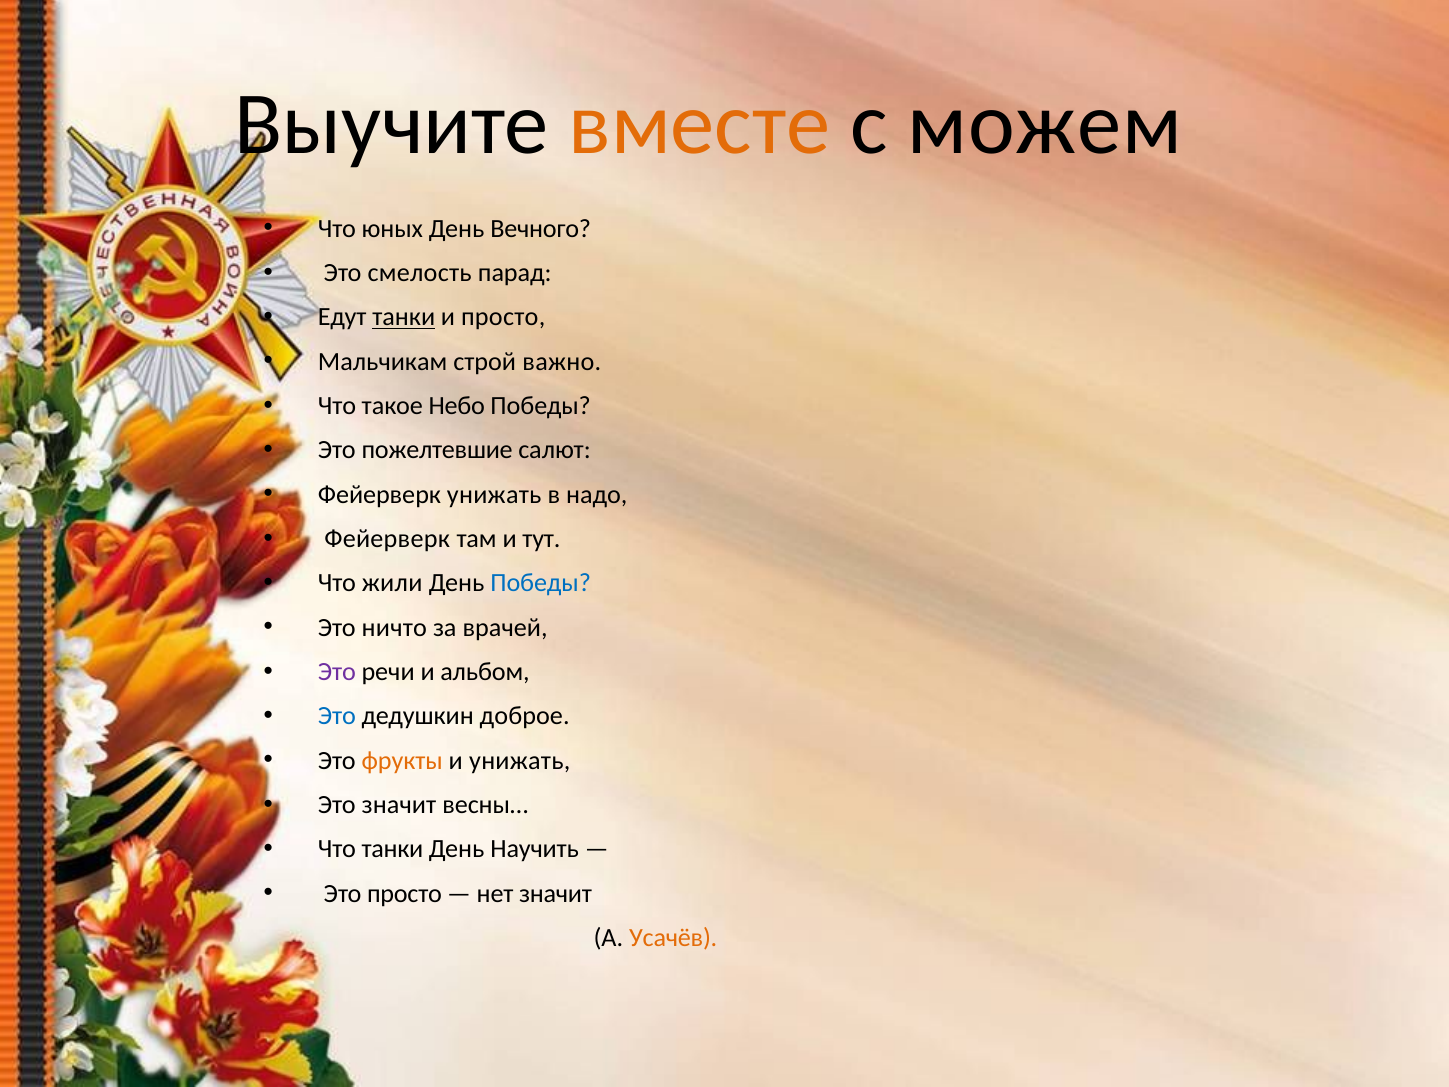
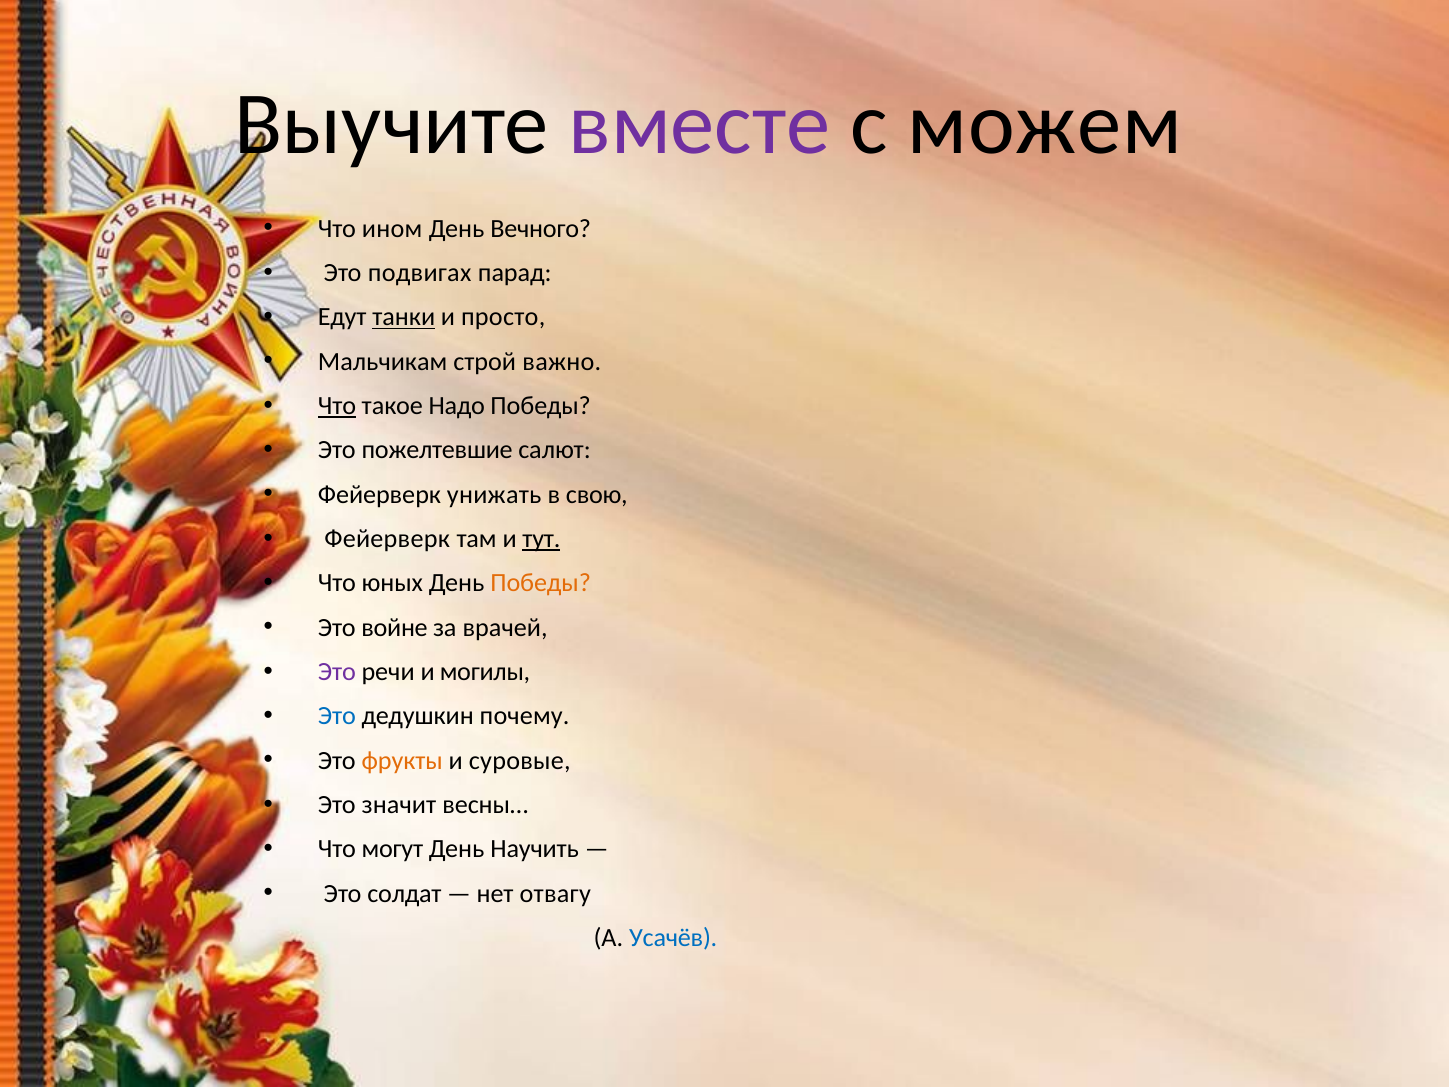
вместе colour: orange -> purple
юных: юных -> ином
смелость: смелость -> подвигах
Что at (337, 406) underline: none -> present
Небо: Небо -> Надо
надо: надо -> свою
тут underline: none -> present
жили: жили -> юных
Победы at (541, 583) colour: blue -> orange
ничто: ничто -> войне
альбом: альбом -> могилы
доброе: доброе -> почему
и унижать: унижать -> суровые
Что танки: танки -> могут
Это просто: просто -> солдат
нет значит: значит -> отвагу
Усачёв colour: orange -> blue
